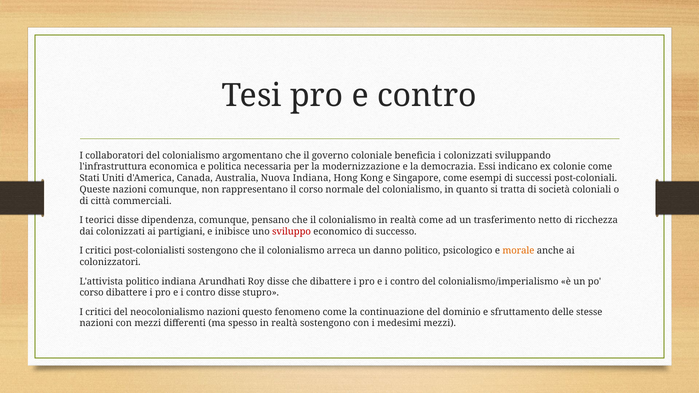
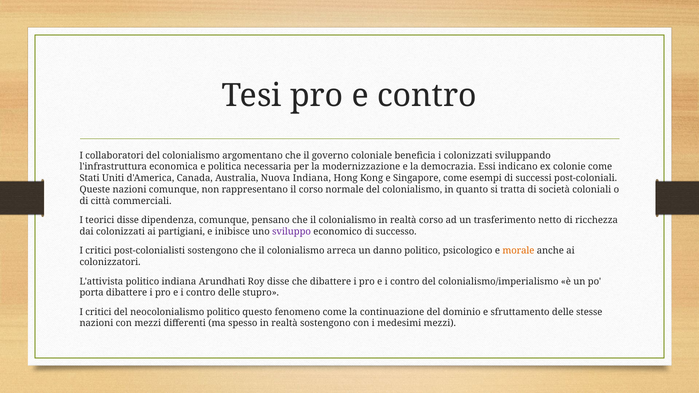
realtà come: come -> corso
sviluppo colour: red -> purple
corso at (92, 293): corso -> porta
contro disse: disse -> delle
neocolonialismo nazioni: nazioni -> politico
